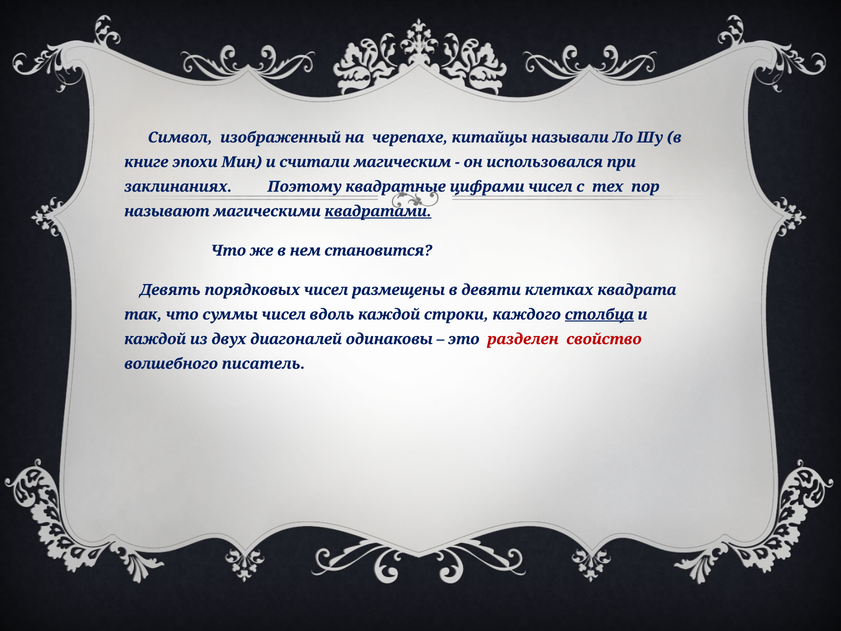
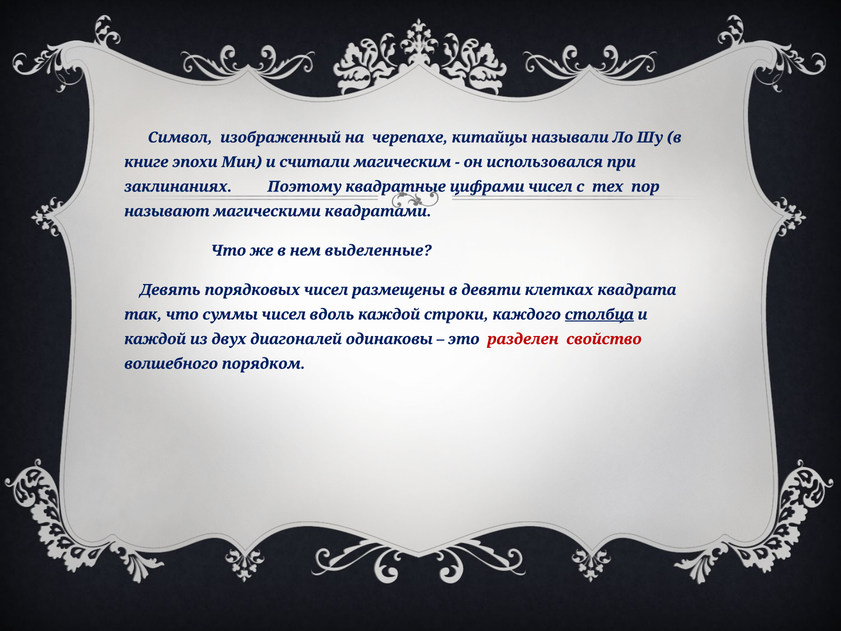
квадратами underline: present -> none
становится: становится -> выделенные
писатель: писатель -> порядком
